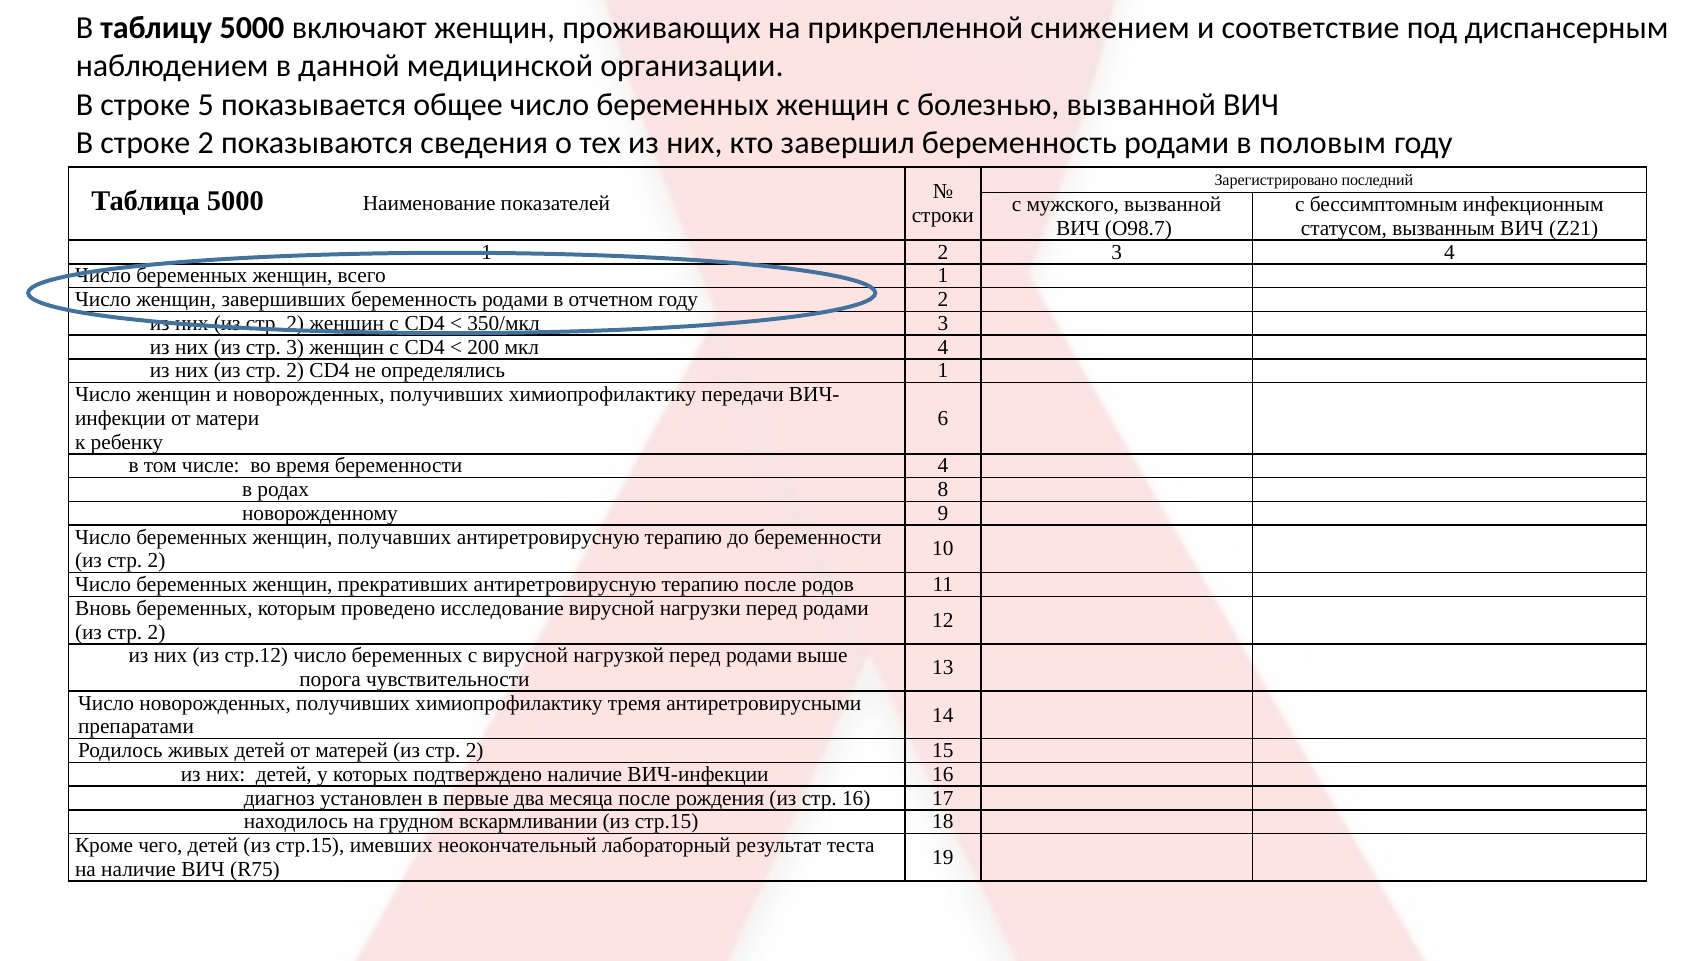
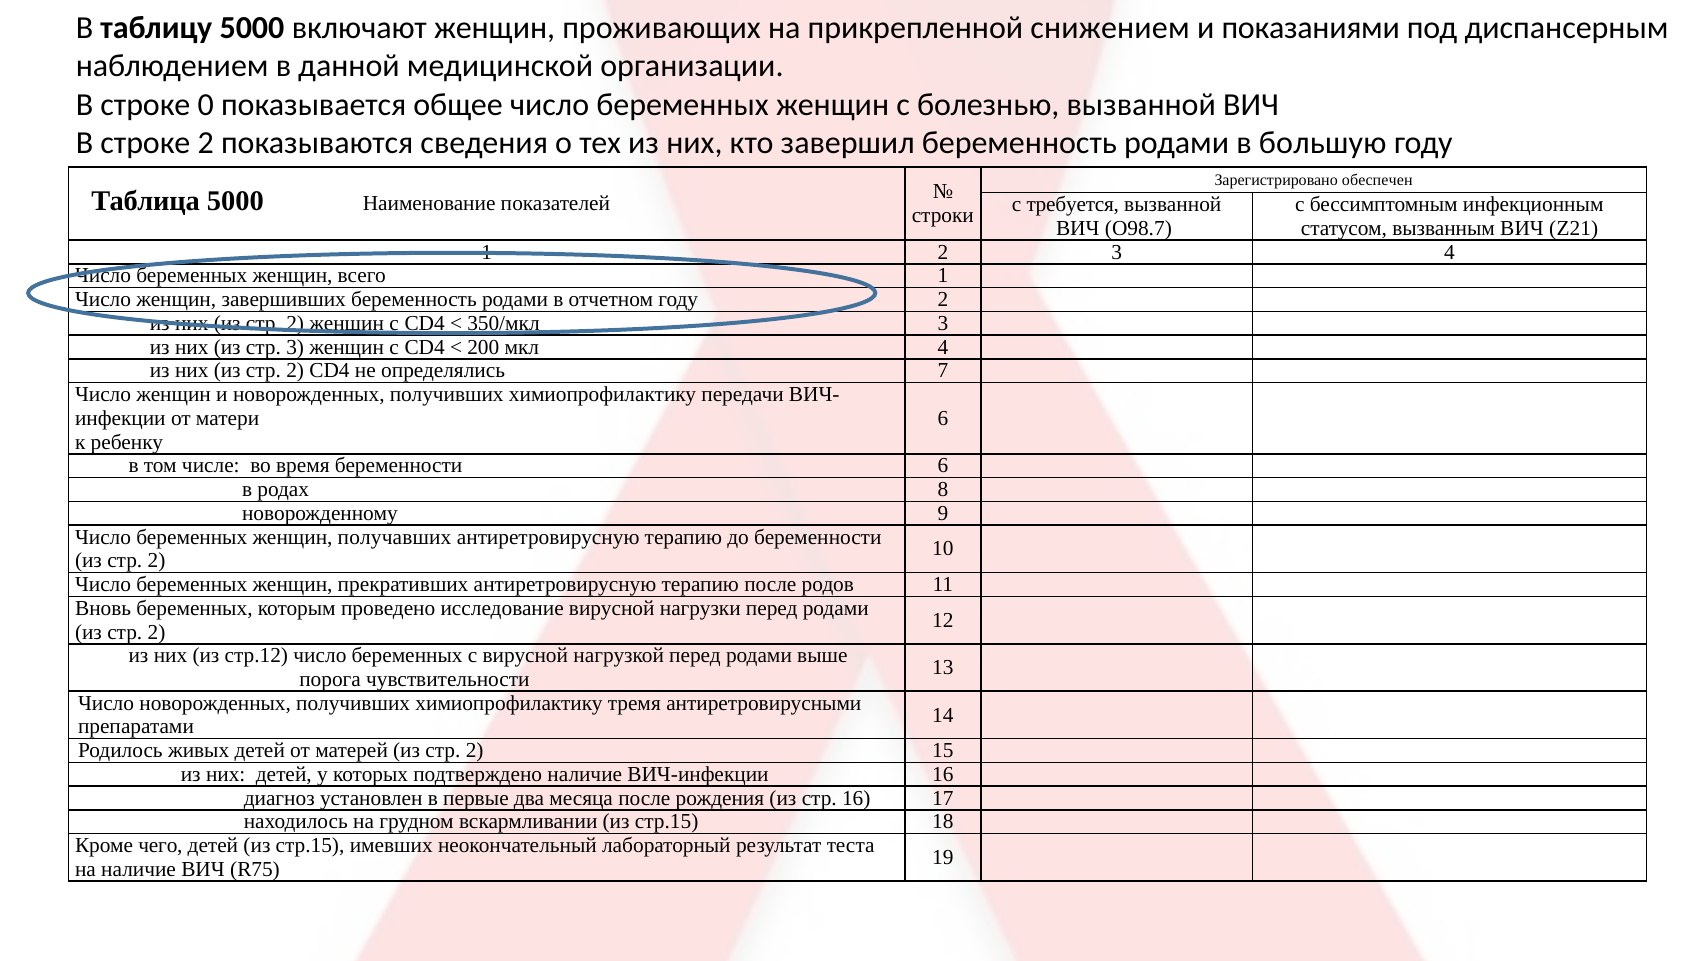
соответствие: соответствие -> показаниями
5: 5 -> 0
половым: половым -> большую
последний: последний -> обеспечен
мужского: мужского -> требуется
определялись 1: 1 -> 7
беременности 4: 4 -> 6
